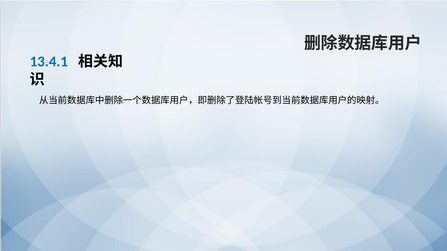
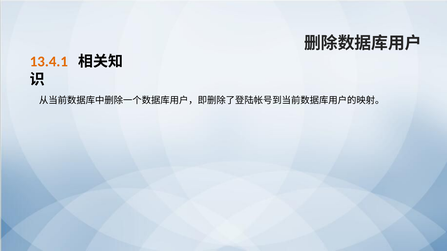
13.4.1 colour: blue -> orange
